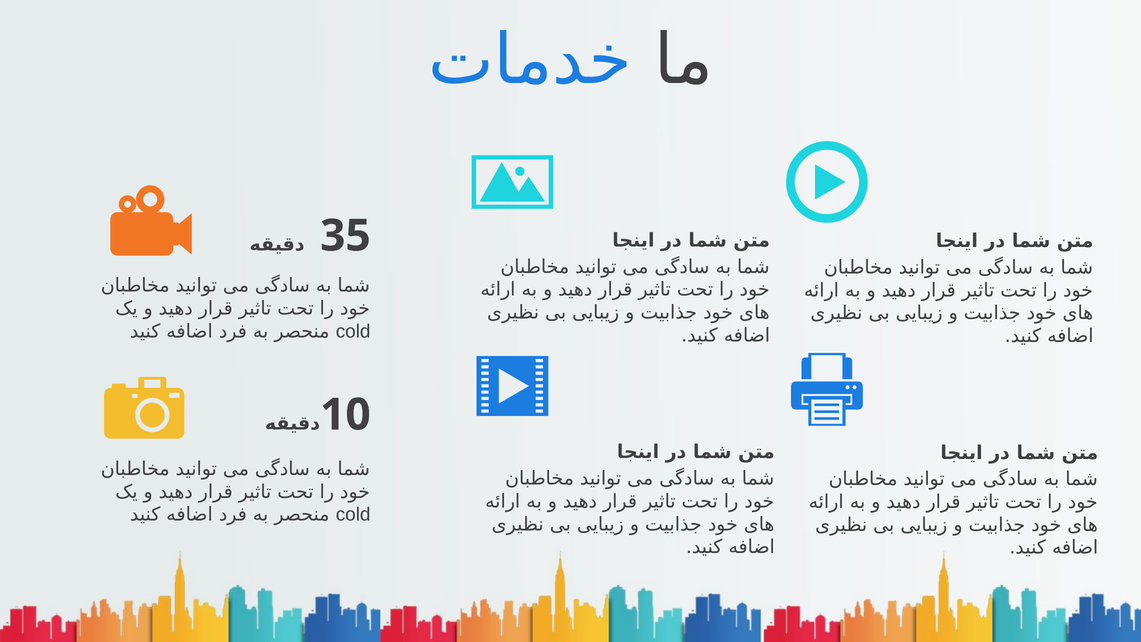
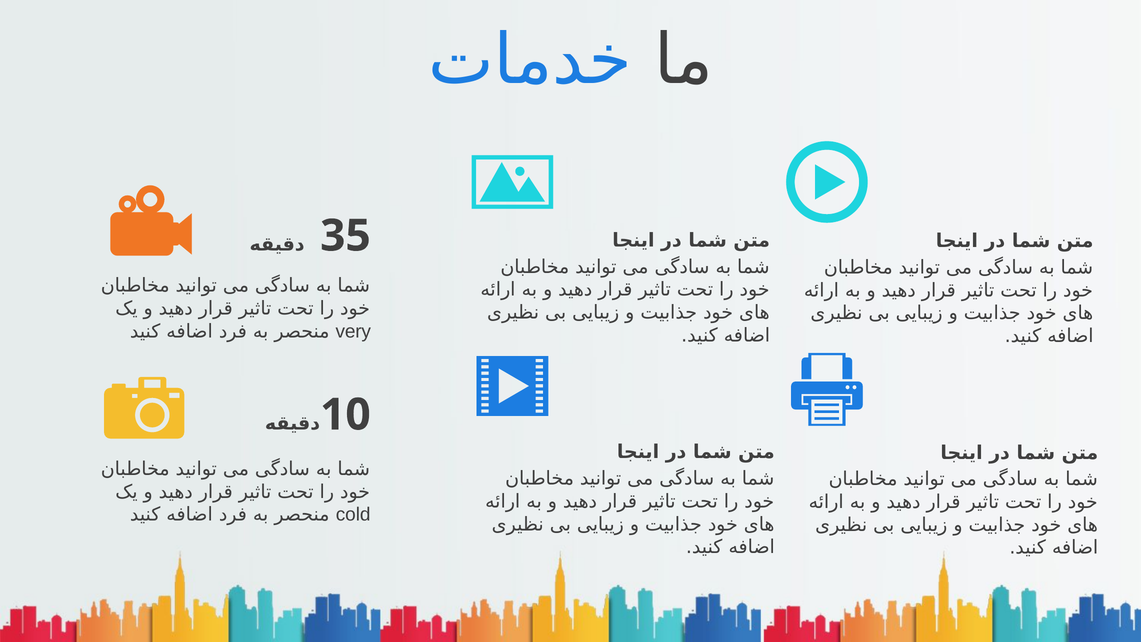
cold at (353, 331): cold -> very
